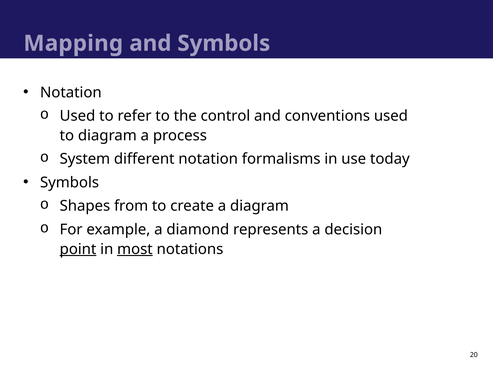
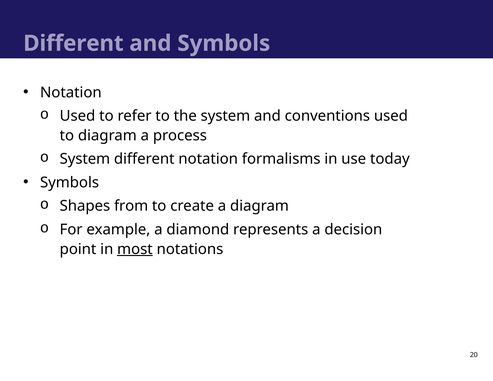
Mapping at (73, 43): Mapping -> Different
the control: control -> system
point underline: present -> none
